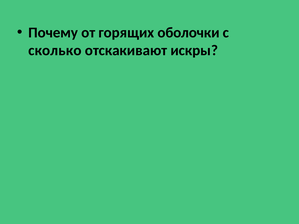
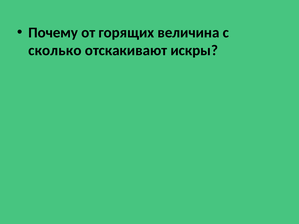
оболочки: оболочки -> величина
